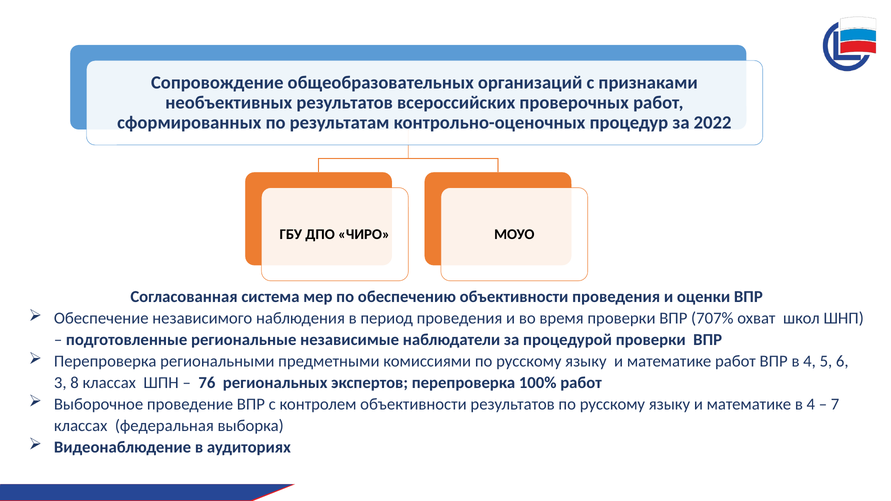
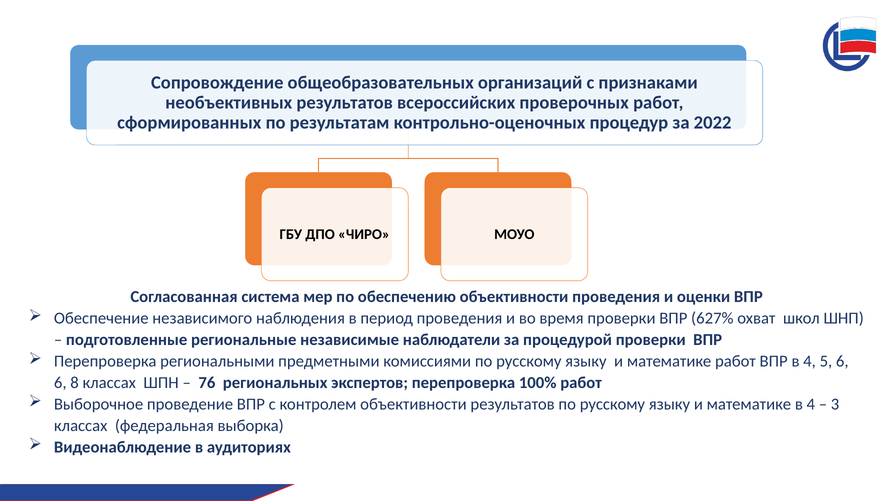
707%: 707% -> 627%
3 at (60, 383): 3 -> 6
7: 7 -> 3
